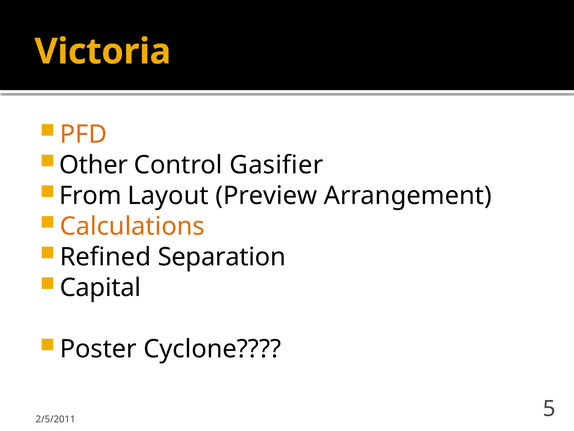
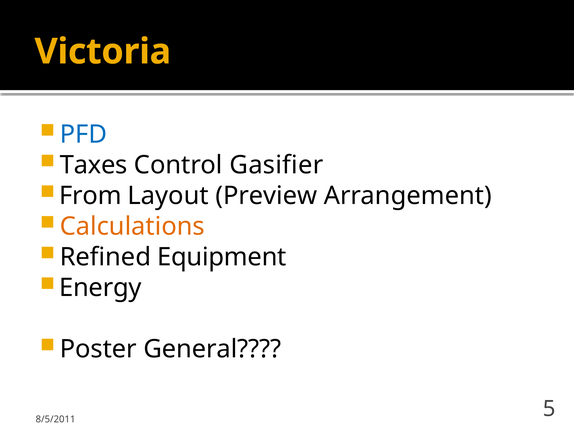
PFD colour: orange -> blue
Other: Other -> Taxes
Separation: Separation -> Equipment
Capital: Capital -> Energy
Cyclone: Cyclone -> General
2/5/2011: 2/5/2011 -> 8/5/2011
